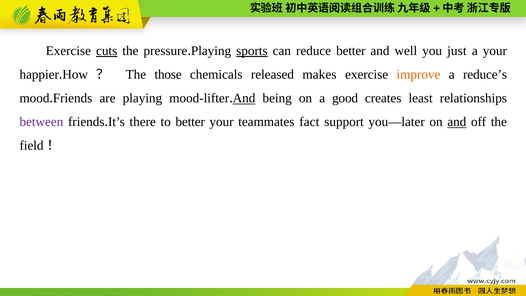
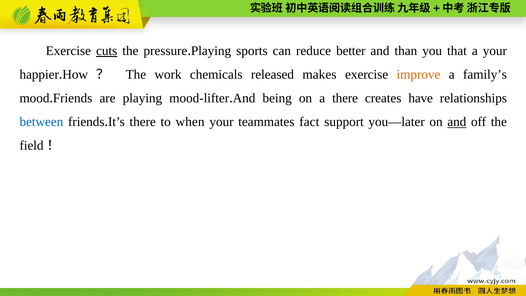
sports underline: present -> none
well: well -> than
just: just -> that
those: those -> work
reduce’s: reduce’s -> family’s
And at (244, 98) underline: present -> none
a good: good -> there
least: least -> have
between colour: purple -> blue
to better: better -> when
